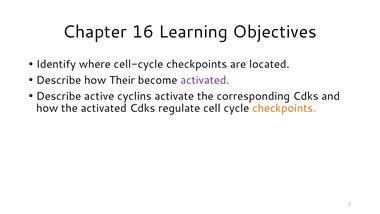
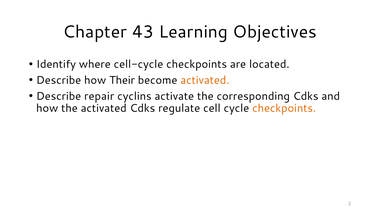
16: 16 -> 43
activated at (205, 80) colour: purple -> orange
active: active -> repair
